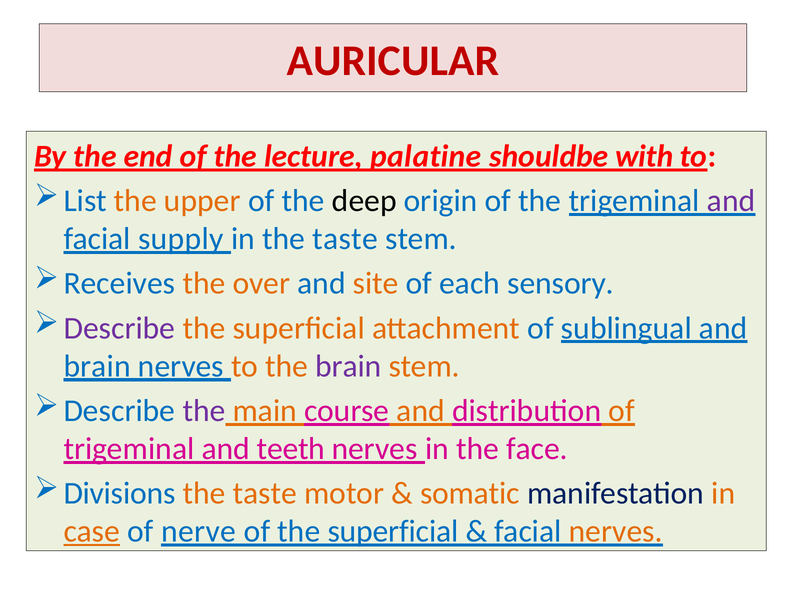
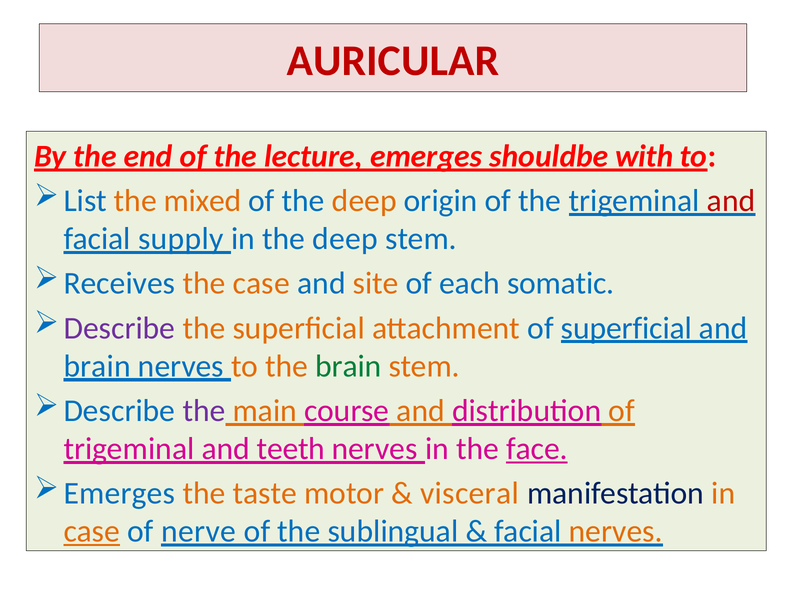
lecture palatine: palatine -> emerges
upper: upper -> mixed
deep at (364, 201) colour: black -> orange
and at (731, 201) colour: purple -> red
in the taste: taste -> deep
the over: over -> case
sensory: sensory -> somatic
of sublingual: sublingual -> superficial
brain at (348, 366) colour: purple -> green
face underline: none -> present
Divisions at (119, 493): Divisions -> Emerges
somatic: somatic -> visceral
of the superficial: superficial -> sublingual
